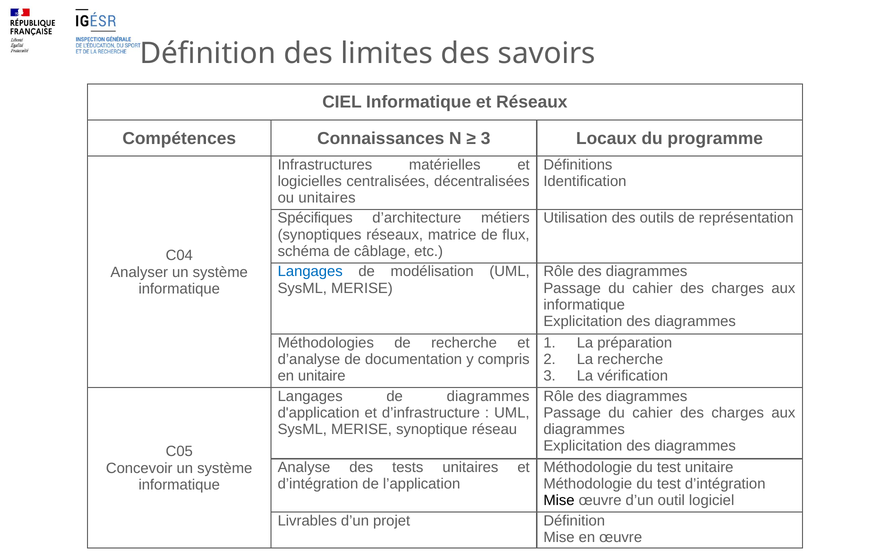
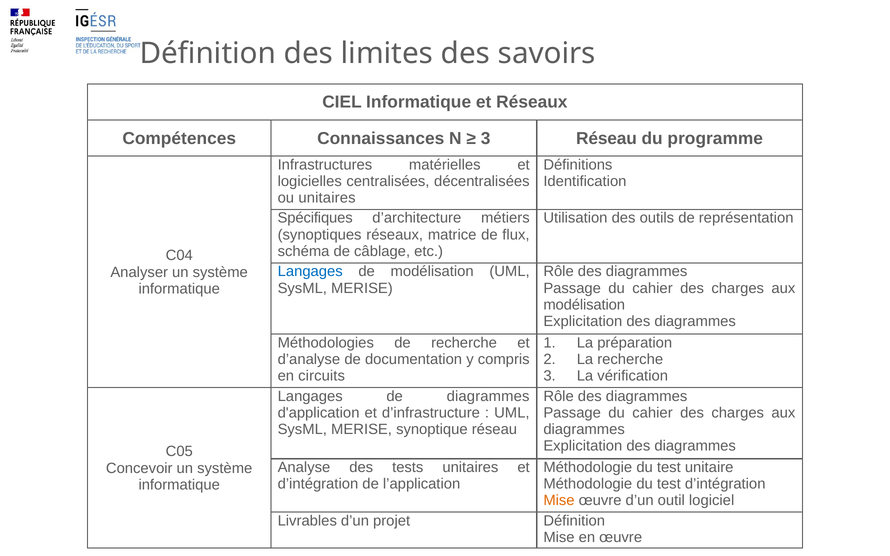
3 Locaux: Locaux -> Réseau
informatique at (584, 305): informatique -> modélisation
en unitaire: unitaire -> circuits
Mise at (559, 501) colour: black -> orange
